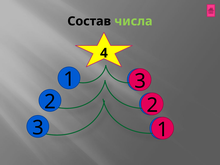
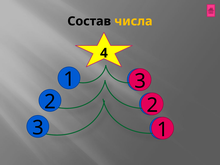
числа colour: light green -> yellow
